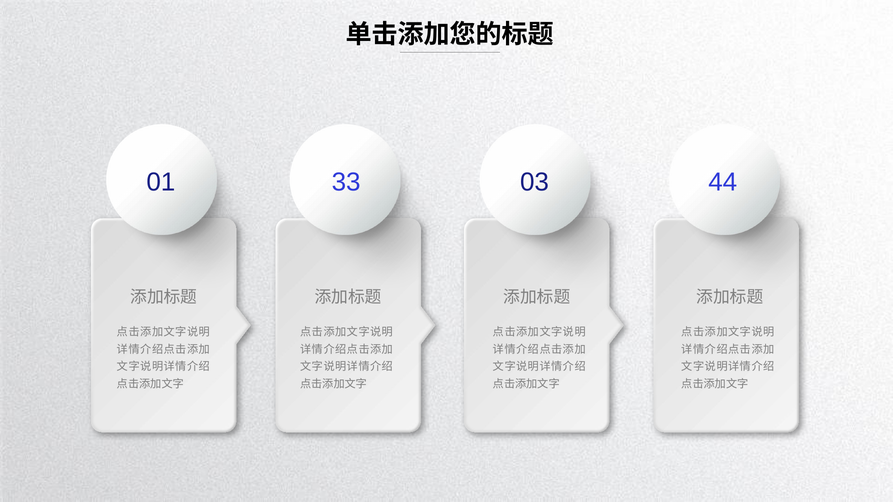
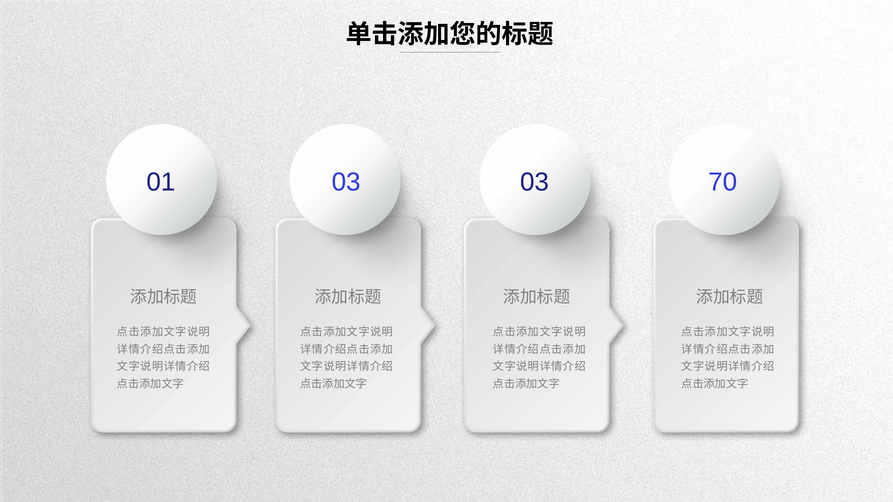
01 33: 33 -> 03
44: 44 -> 70
